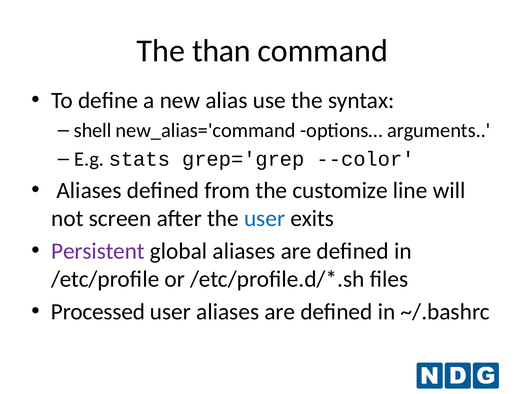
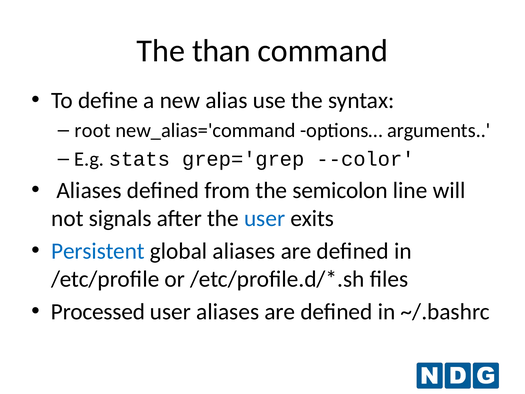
shell: shell -> root
customize: customize -> semicolon
screen: screen -> signals
Persistent colour: purple -> blue
